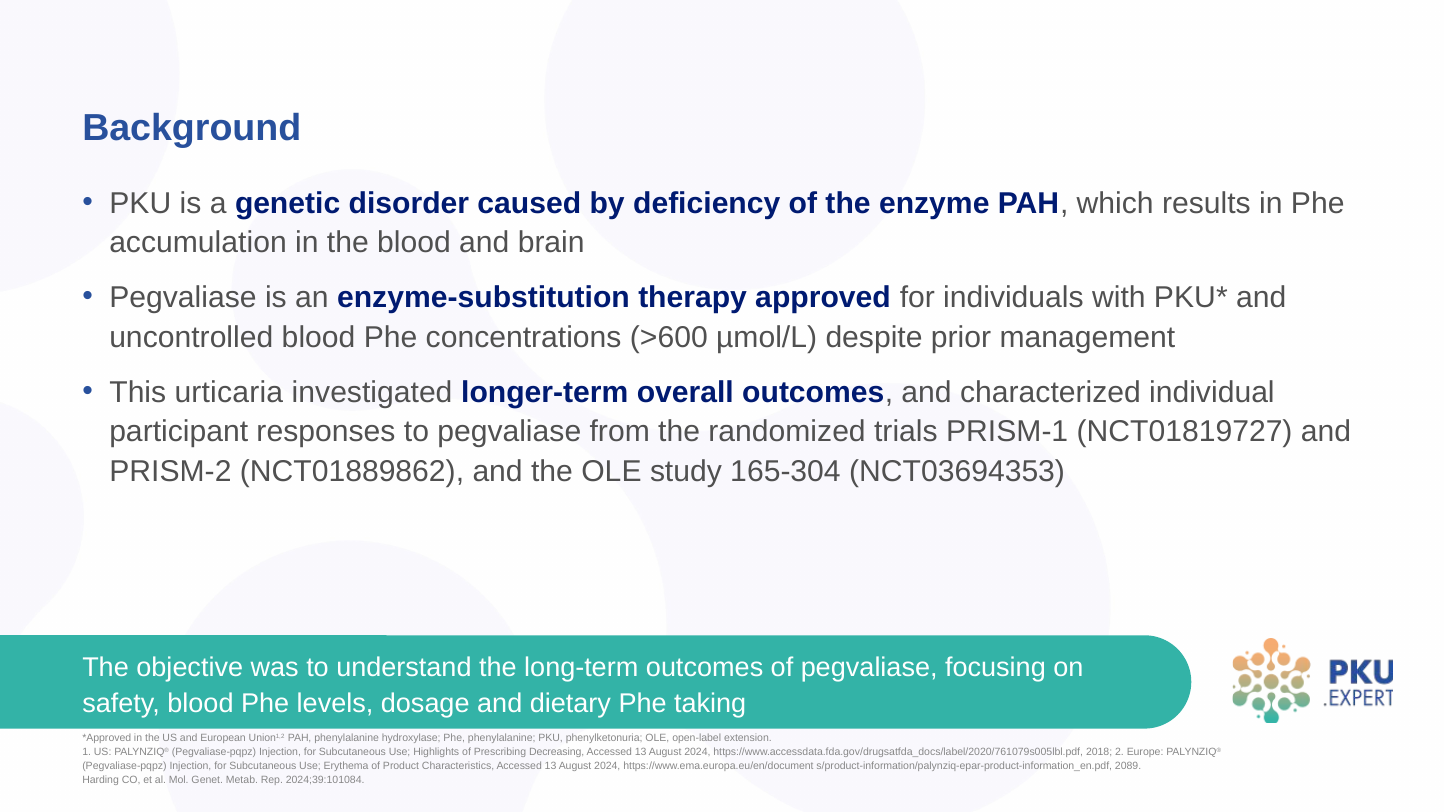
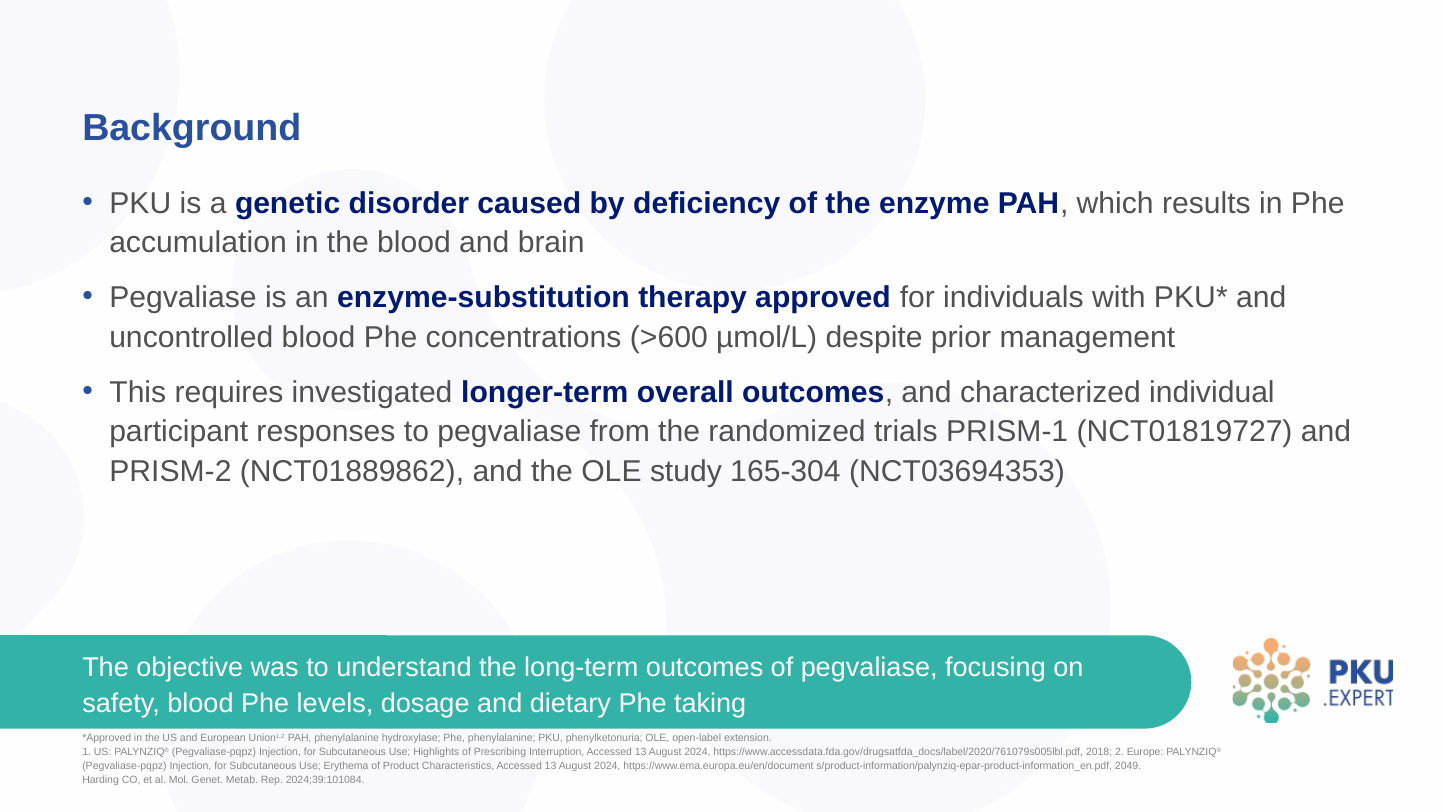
urticaria: urticaria -> requires
Decreasing: Decreasing -> Interruption
2089: 2089 -> 2049
